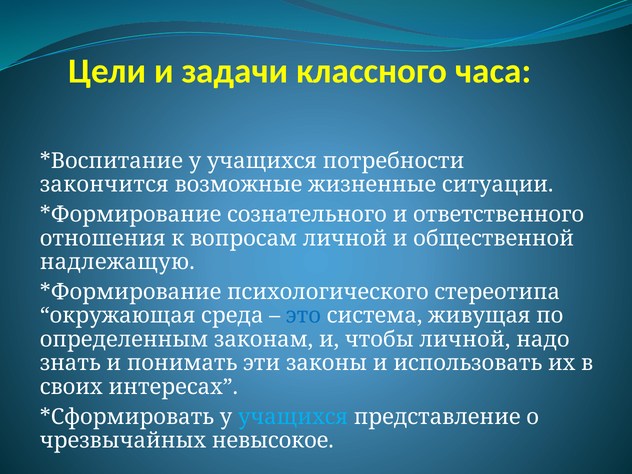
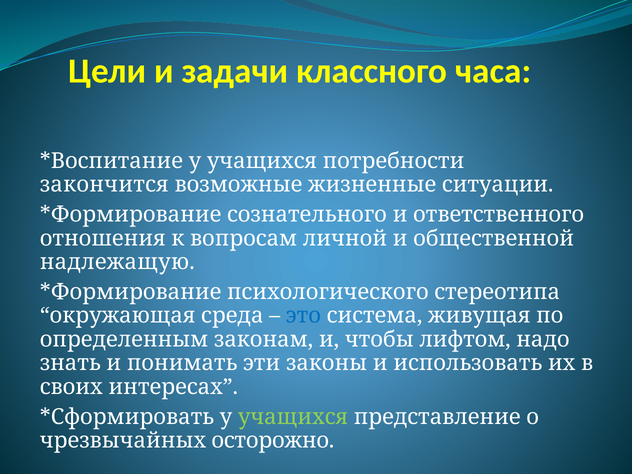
чтобы личной: личной -> лифтом
учащихся at (293, 417) colour: light blue -> light green
невысокое: невысокое -> осторожно
